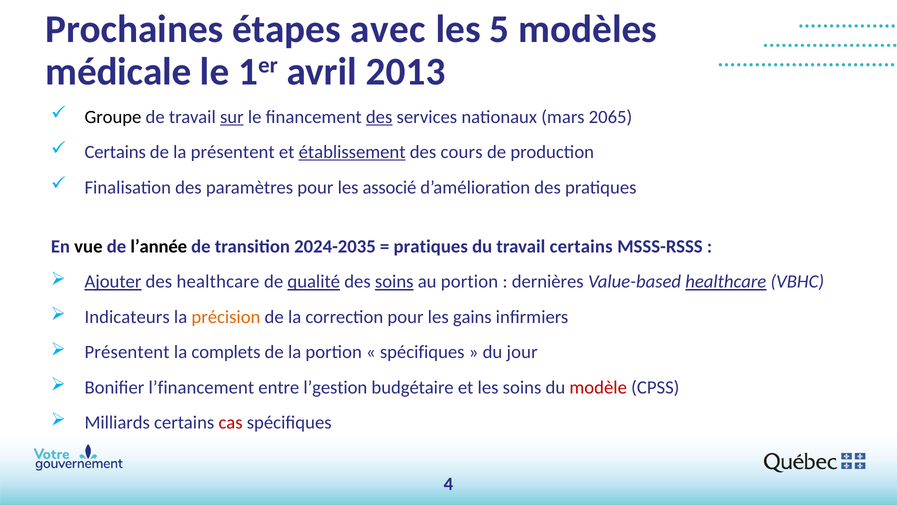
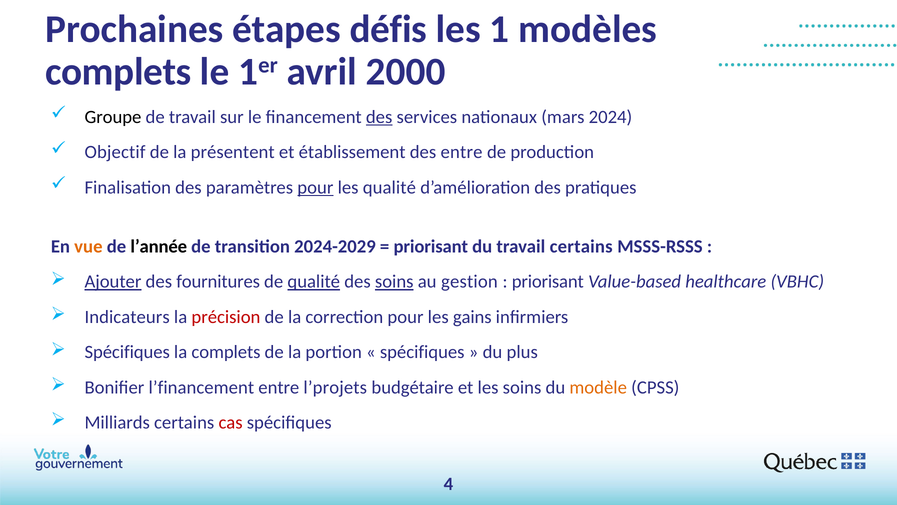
avec: avec -> défis
5: 5 -> 1
médicale at (118, 72): médicale -> complets
2013: 2013 -> 2000
sur underline: present -> none
2065: 2065 -> 2024
Certains at (115, 152): Certains -> Objectif
établissement underline: present -> none
des cours: cours -> entre
pour at (315, 187) underline: none -> present
les associé: associé -> qualité
vue colour: black -> orange
2024-2035: 2024-2035 -> 2024-2029
pratiques at (431, 246): pratiques -> priorisant
des healthcare: healthcare -> fournitures
au portion: portion -> gestion
dernières at (548, 281): dernières -> priorisant
healthcare at (726, 281) underline: present -> none
précision colour: orange -> red
Présentent at (127, 352): Présentent -> Spécifiques
jour: jour -> plus
l’gestion: l’gestion -> l’projets
modèle colour: red -> orange
